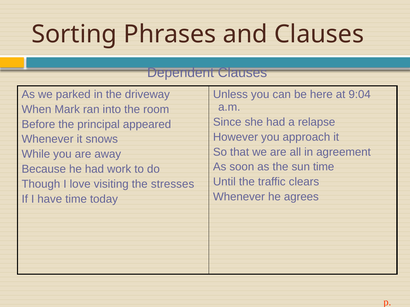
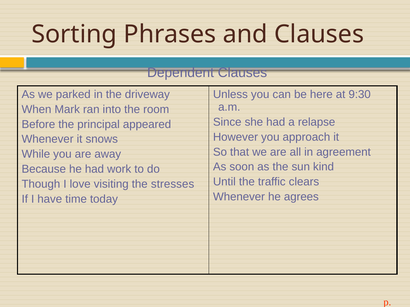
9:04: 9:04 -> 9:30
sun time: time -> kind
